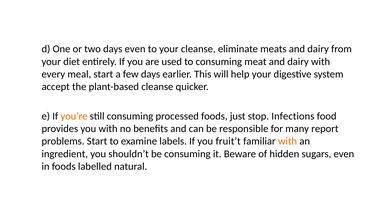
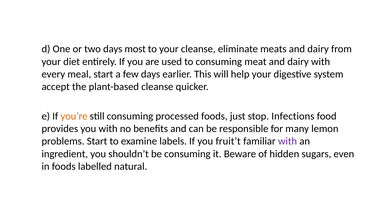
days even: even -> most
report: report -> lemon
with at (288, 142) colour: orange -> purple
